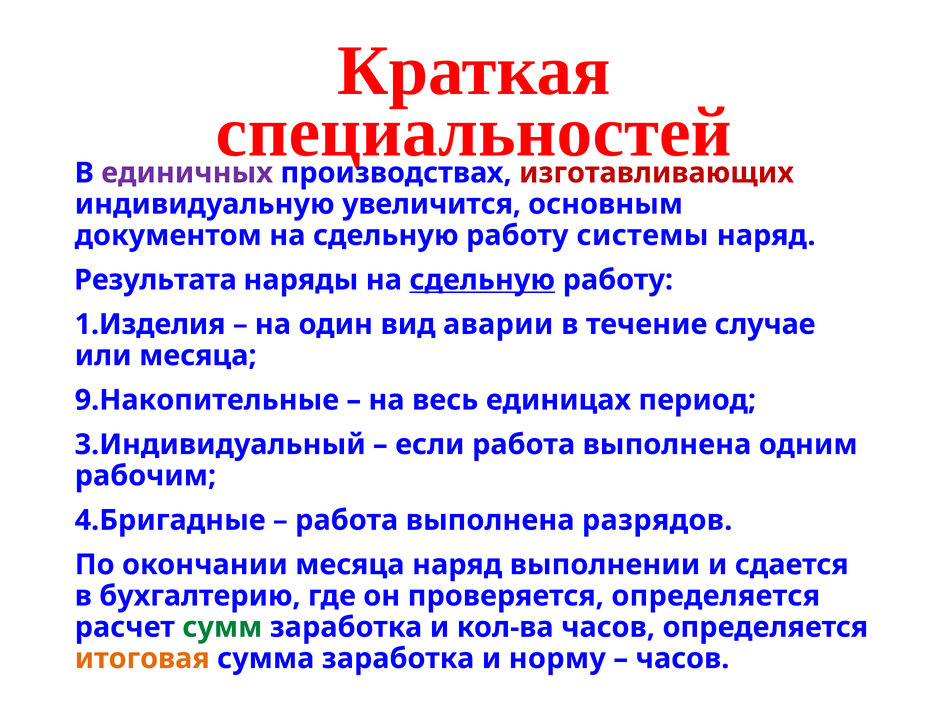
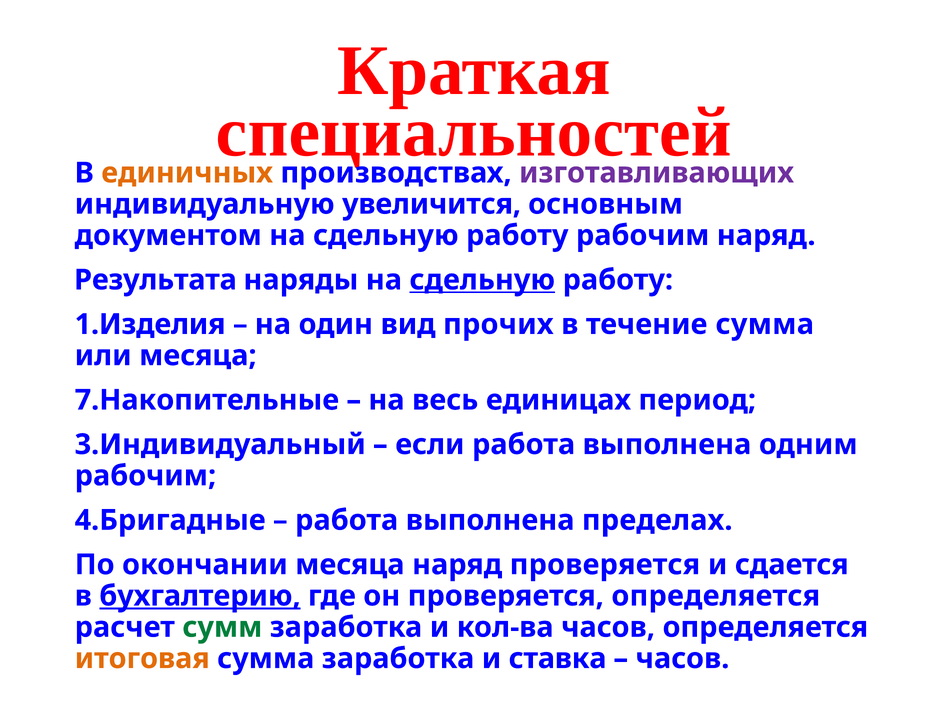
единичных colour: purple -> orange
изготавливающих colour: red -> purple
работу системы: системы -> рабочим
аварии: аварии -> прочих
течение случае: случае -> сумма
9.Накопительные: 9.Накопительные -> 7.Накопительные
разрядов: разрядов -> пределах
наряд выполнении: выполнении -> проверяется
бухгалтерию underline: none -> present
норму: норму -> ставка
